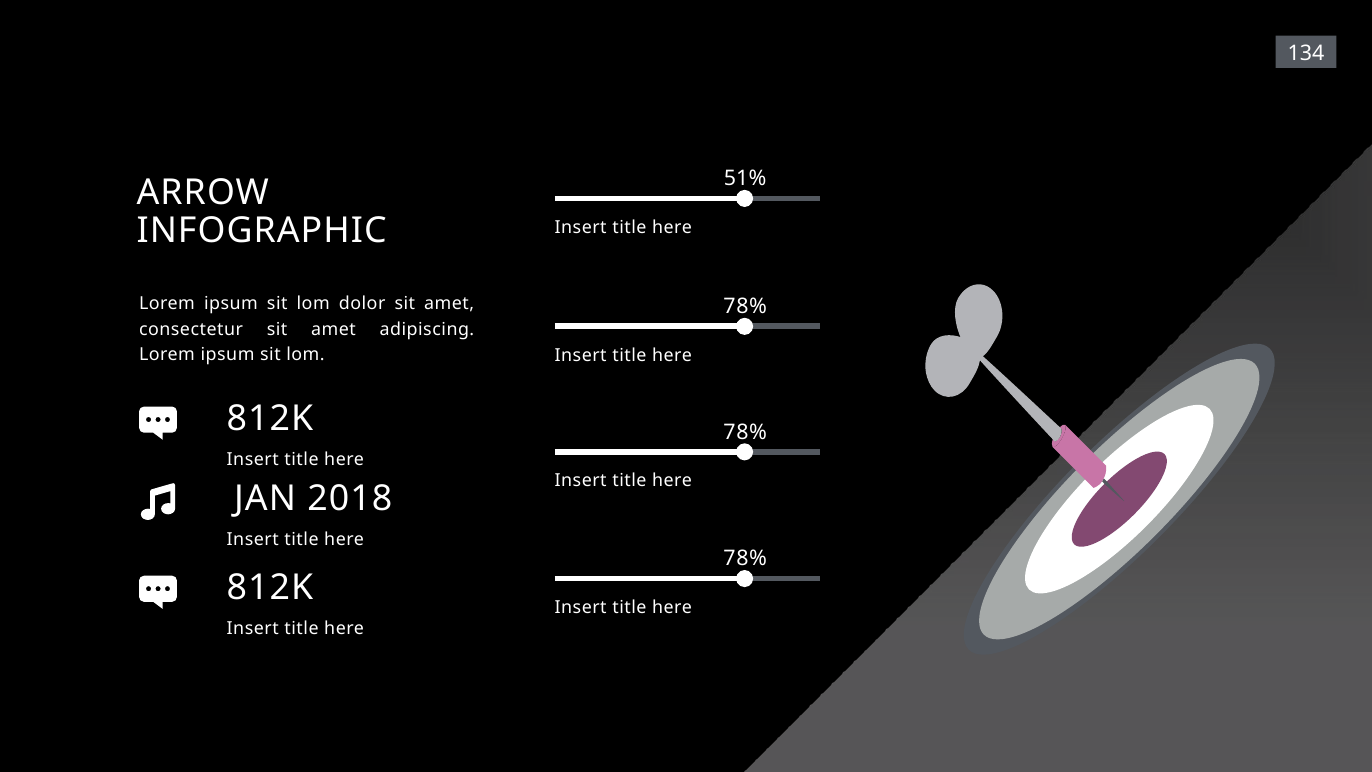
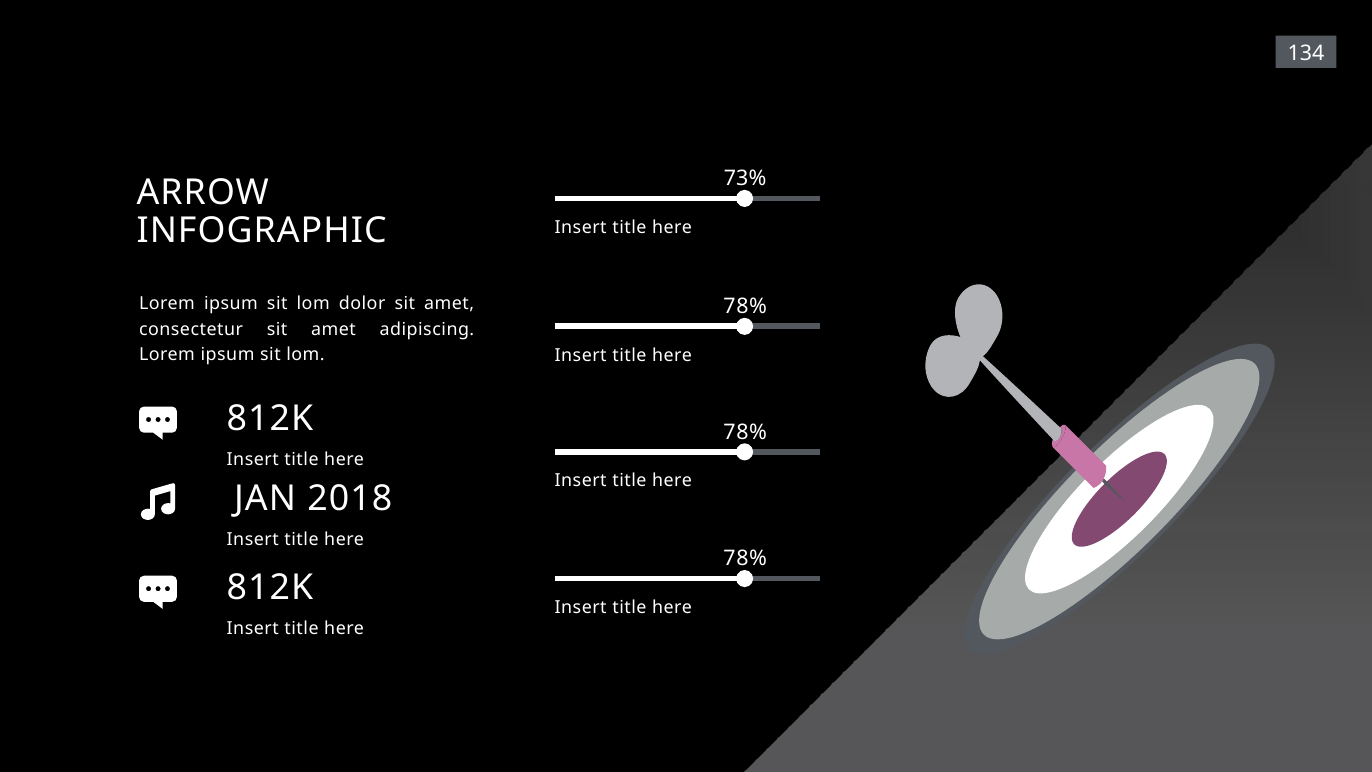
51%: 51% -> 73%
